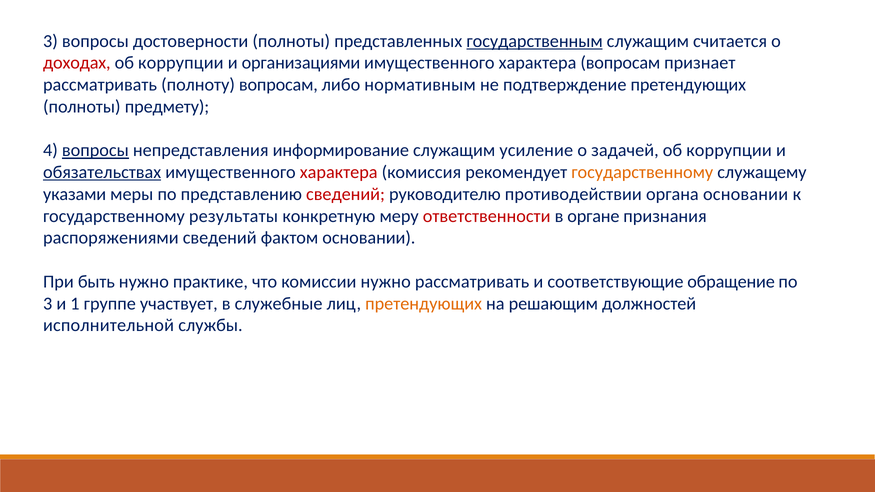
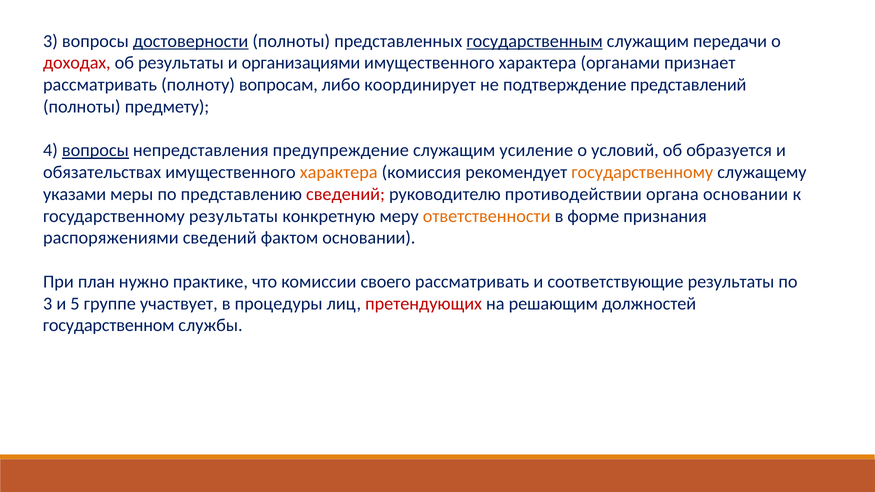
достоверности underline: none -> present
считается: считается -> передачи
коррупции at (181, 63): коррупции -> результаты
характера вопросам: вопросам -> органами
нормативным: нормативным -> координирует
подтверждение претендующих: претендующих -> представлений
информирование: информирование -> предупреждение
задачей: задачей -> условий
коррупции at (729, 150): коррупции -> образуется
обязательствах underline: present -> none
характера at (339, 172) colour: red -> orange
ответственности colour: red -> orange
органе: органе -> форме
быть: быть -> план
комиссии нужно: нужно -> своего
соответствующие обращение: обращение -> результаты
1: 1 -> 5
служебные: служебные -> процедуры
претендующих at (424, 304) colour: orange -> red
исполнительной: исполнительной -> государственном
